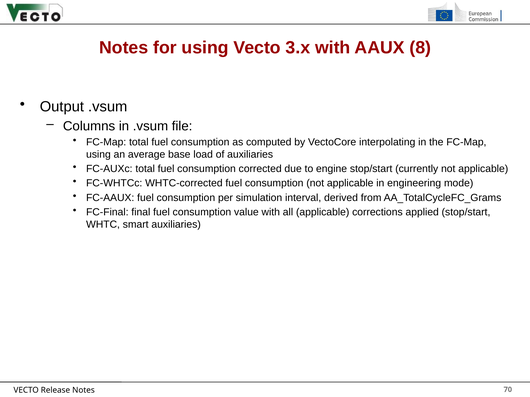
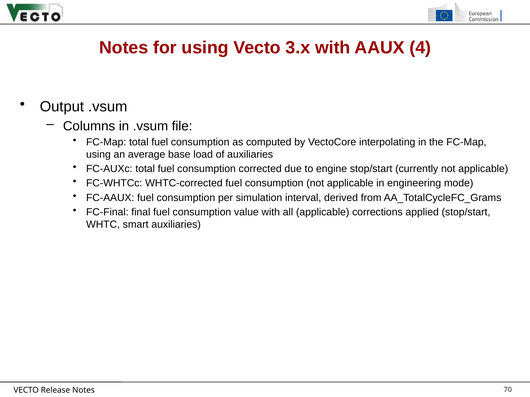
8: 8 -> 4
